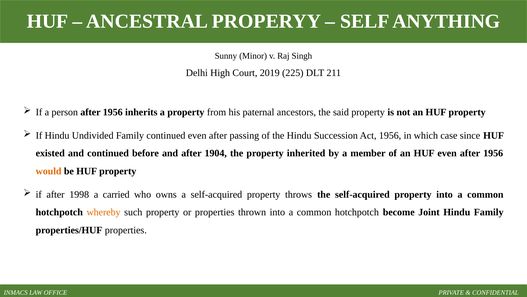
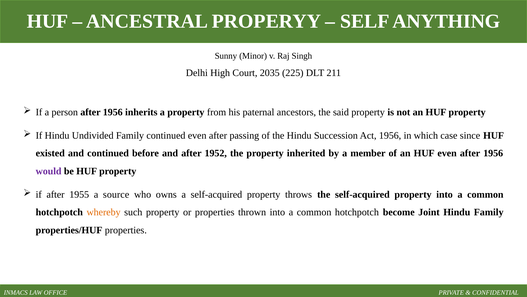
2019: 2019 -> 2035
1904: 1904 -> 1952
would colour: orange -> purple
1998: 1998 -> 1955
carried: carried -> source
